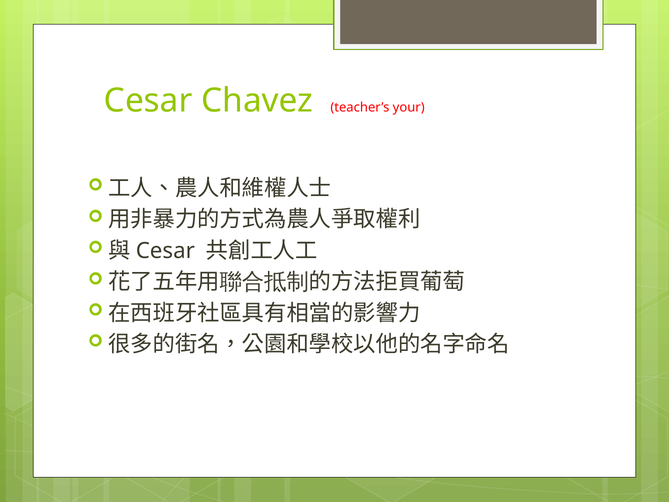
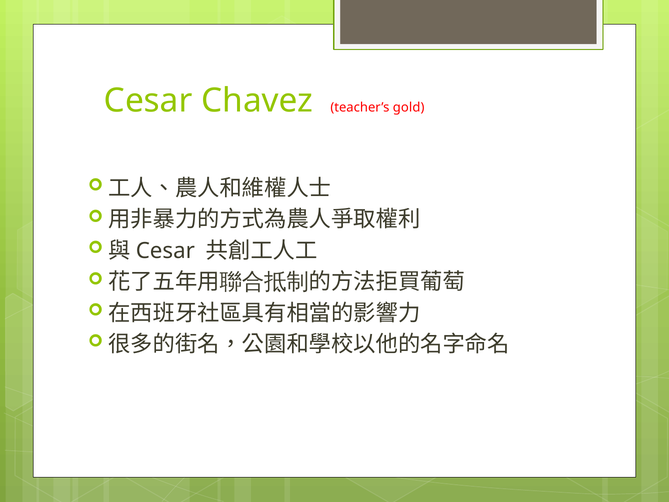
your: your -> gold
